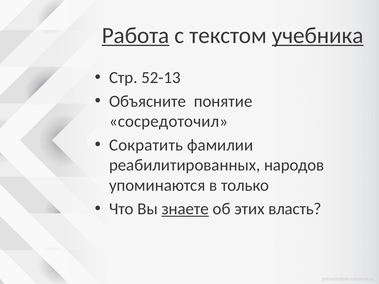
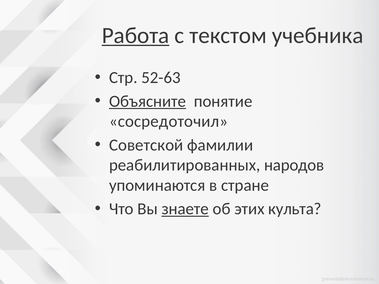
учебника underline: present -> none
52-13: 52-13 -> 52-63
Объясните underline: none -> present
Сократить: Сократить -> Советской
только: только -> стране
власть: власть -> культа
